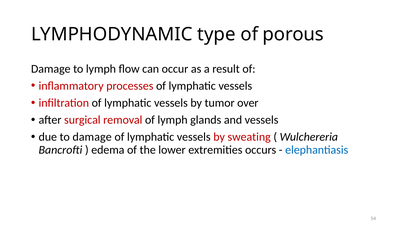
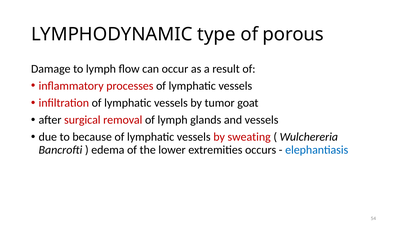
over: over -> goat
to damage: damage -> because
